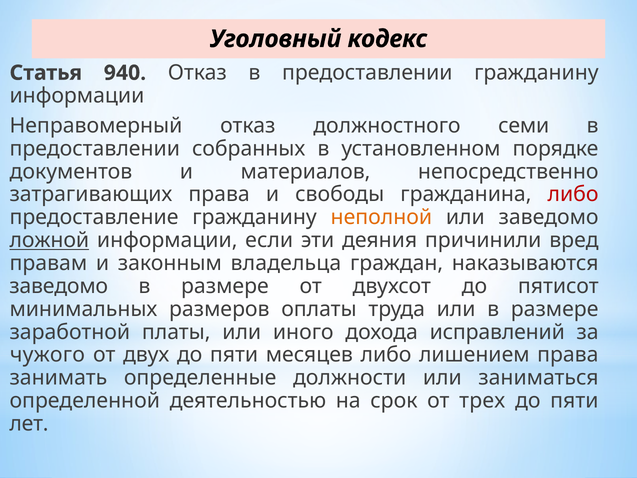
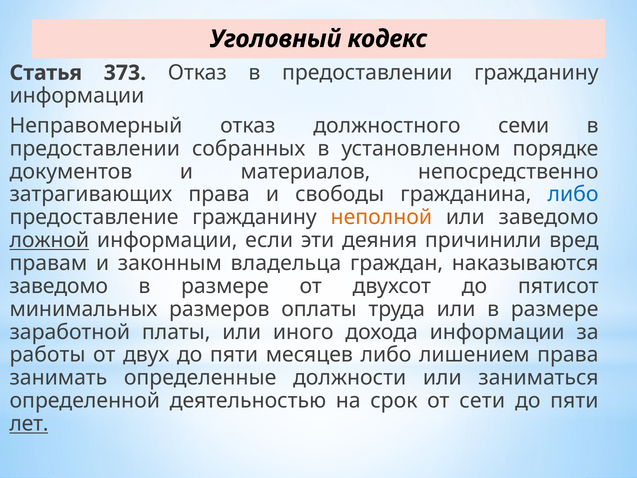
940: 940 -> 373
либо at (573, 194) colour: red -> blue
дохода исправлений: исправлений -> информации
чужого: чужого -> работы
трех: трех -> сети
лет underline: none -> present
